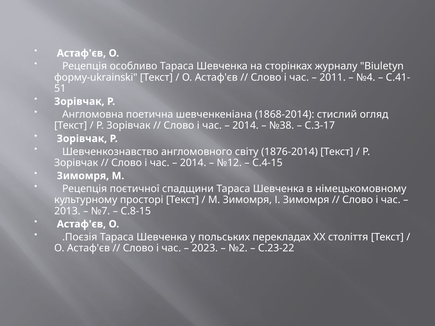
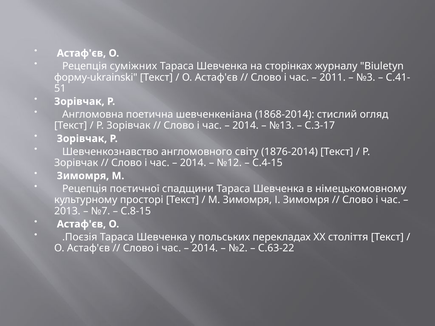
особливо: особливо -> суміжних
№4: №4 -> №3
№38: №38 -> №13
2023 at (205, 248): 2023 -> 2014
С.23-22: С.23-22 -> С.63-22
